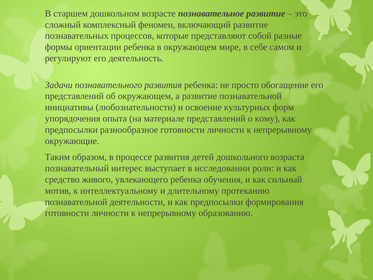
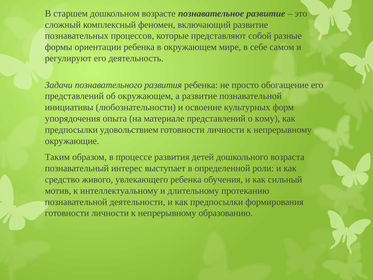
разнообразное: разнообразное -> удовольствием
исследовании: исследовании -> определенной
